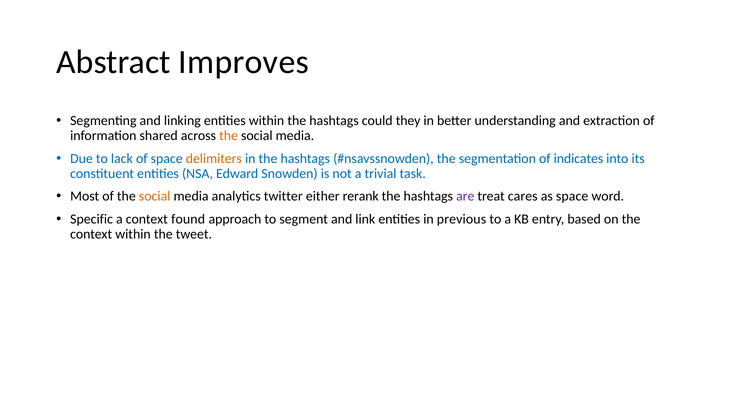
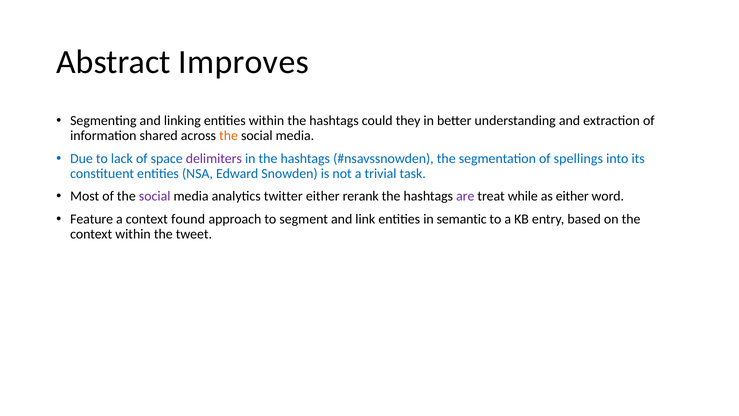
delimiters colour: orange -> purple
indicates: indicates -> spellings
social at (155, 196) colour: orange -> purple
cares: cares -> while
as space: space -> either
Specific: Specific -> Feature
previous: previous -> semantic
